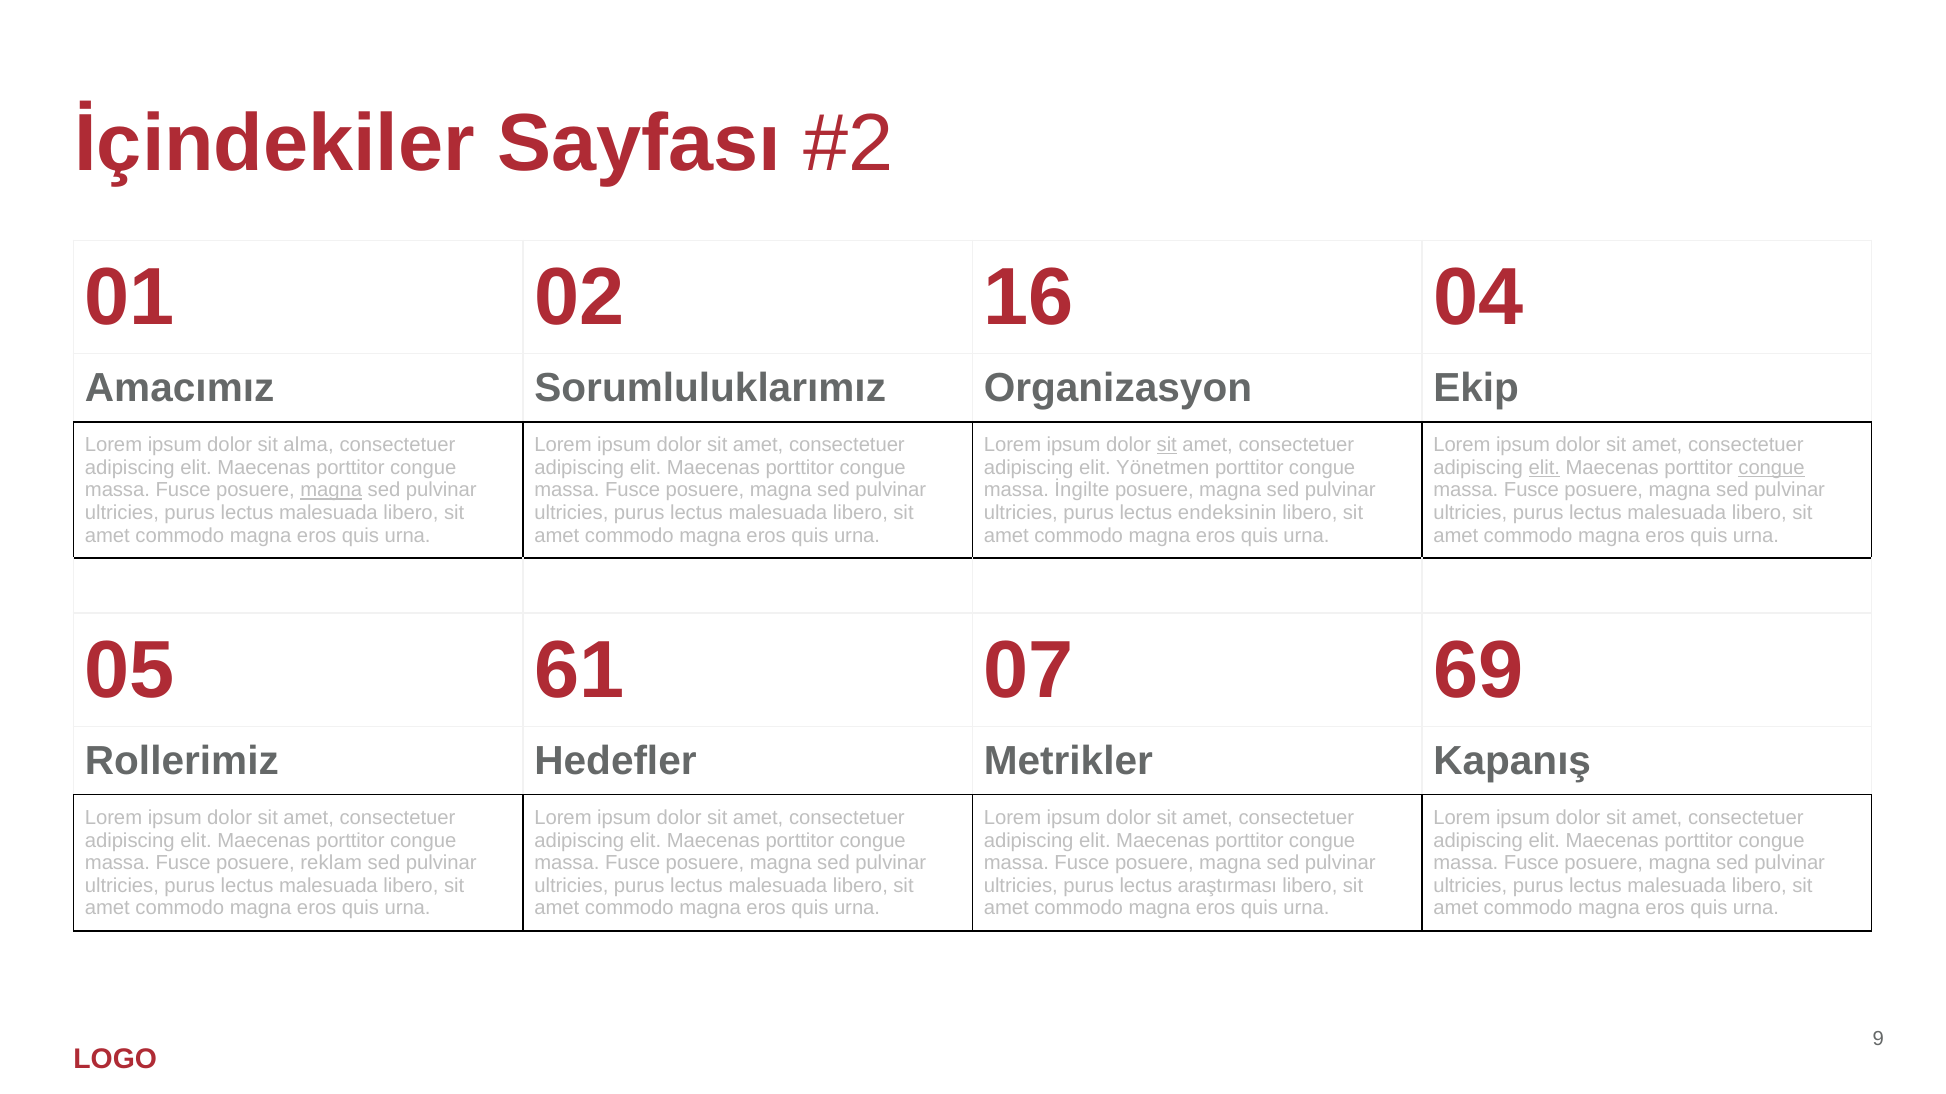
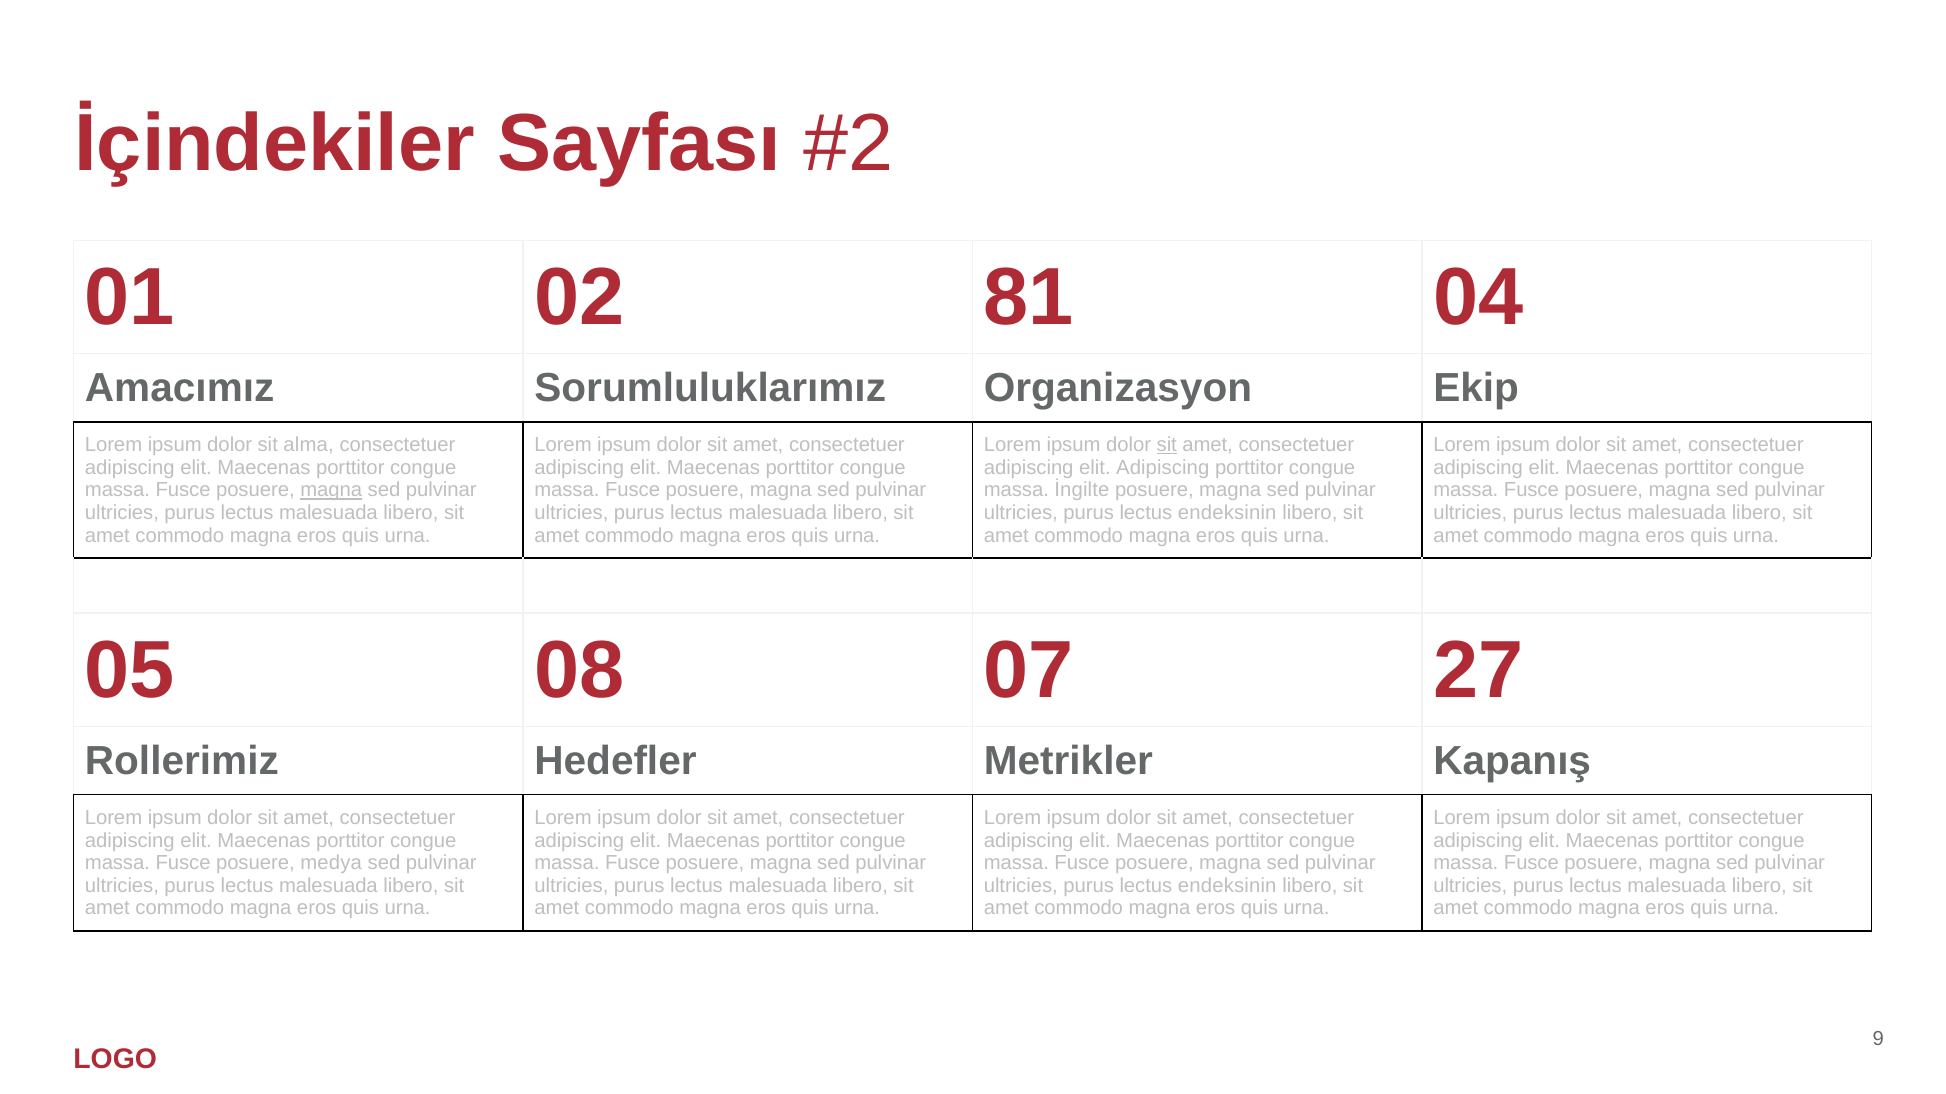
16: 16 -> 81
elit Yönetmen: Yönetmen -> Adipiscing
elit at (1544, 468) underline: present -> none
congue at (1772, 468) underline: present -> none
61: 61 -> 08
69: 69 -> 27
reklam: reklam -> medya
araştırması at (1227, 886): araştırması -> endeksinin
